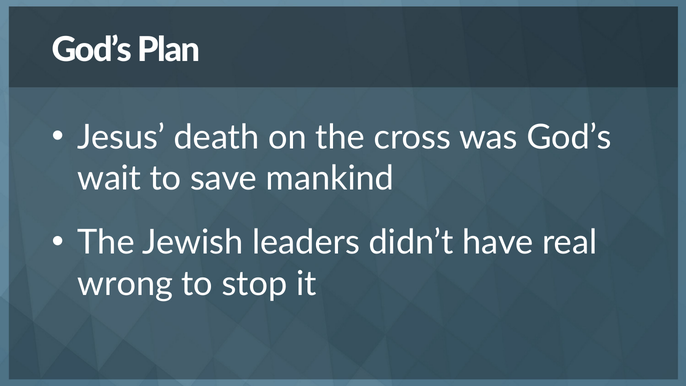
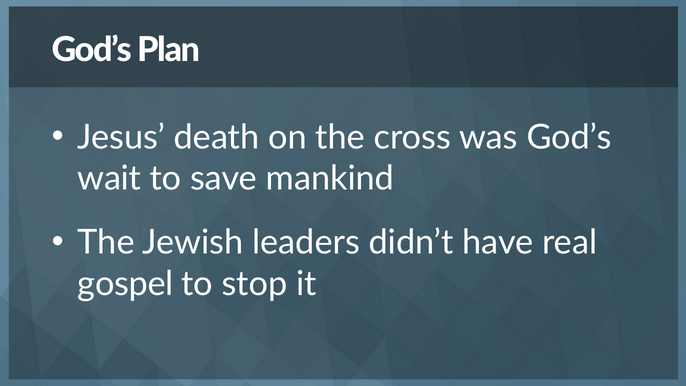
wrong: wrong -> gospel
